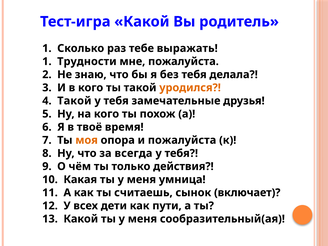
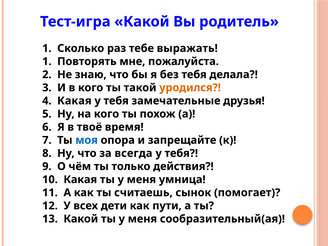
Трудности: Трудности -> Повторять
Такой at (74, 101): Такой -> Какая
моя colour: orange -> blue
и пожалуйста: пожалуйста -> запрещайте
включает: включает -> помогает
